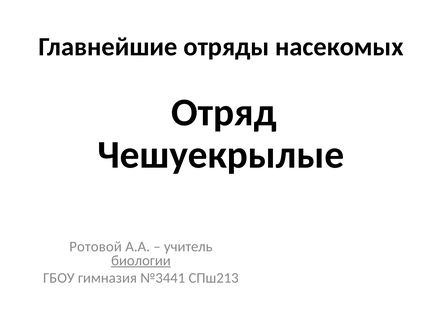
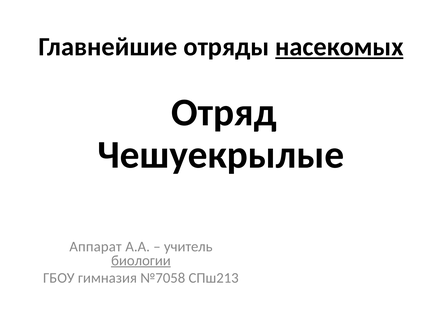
насекомых underline: none -> present
Ротовой: Ротовой -> Аппарат
№3441: №3441 -> №7058
